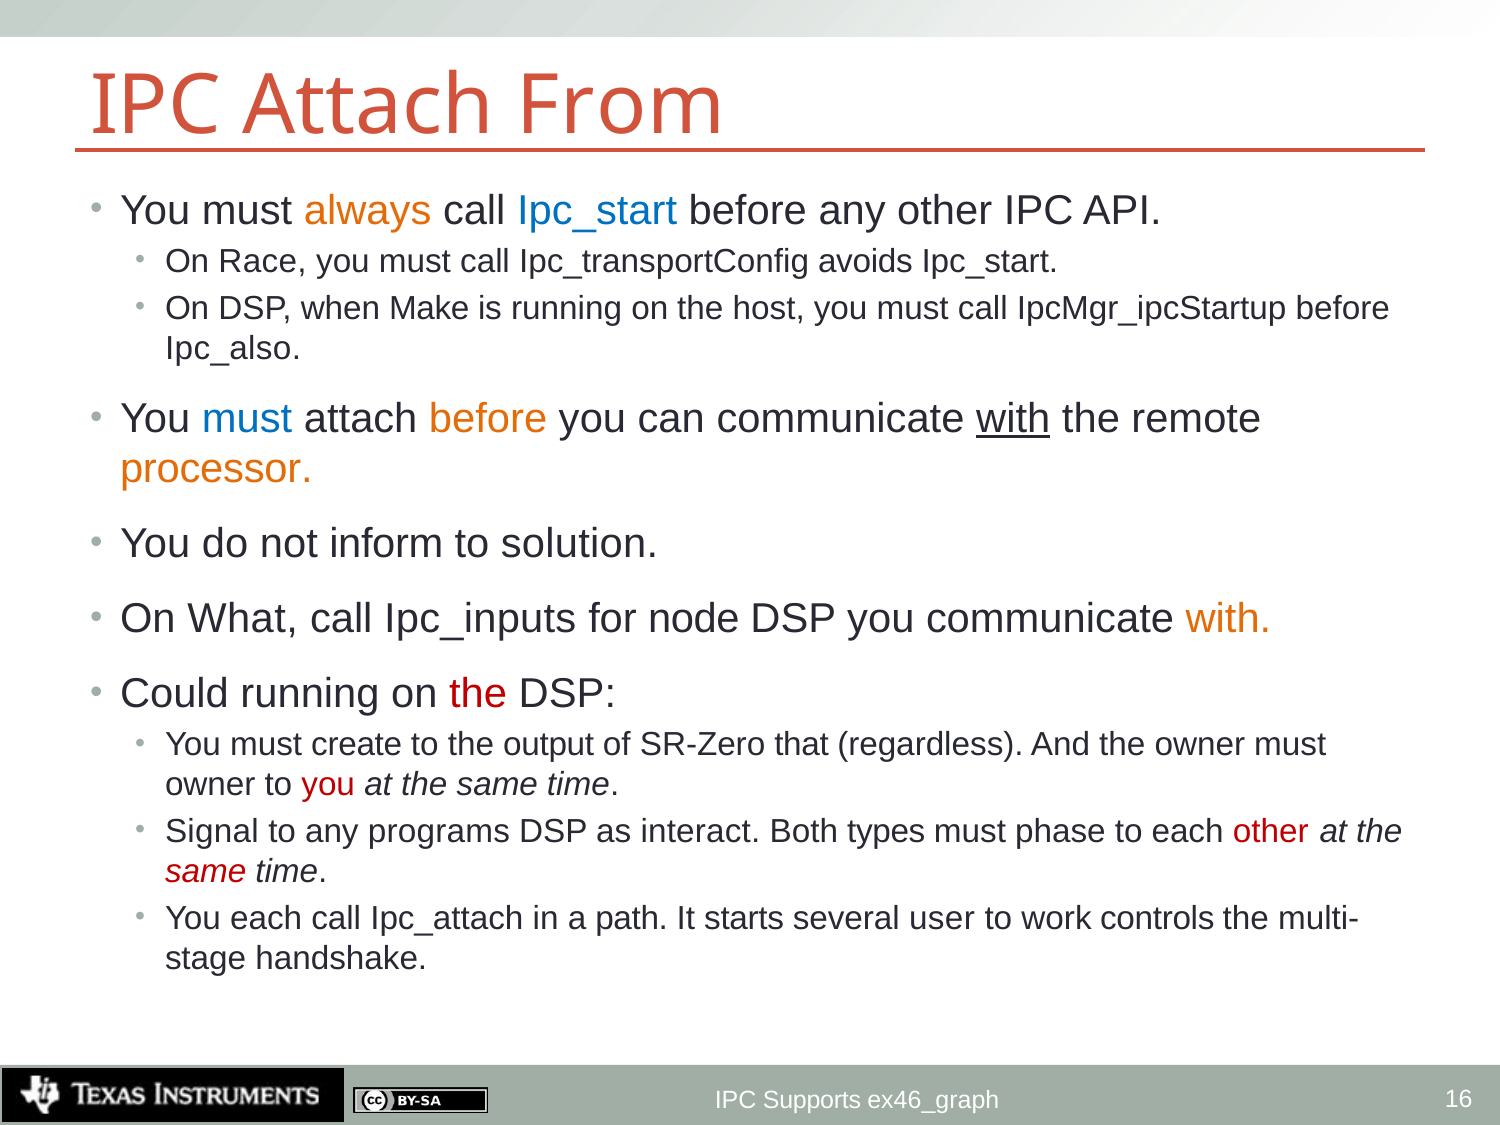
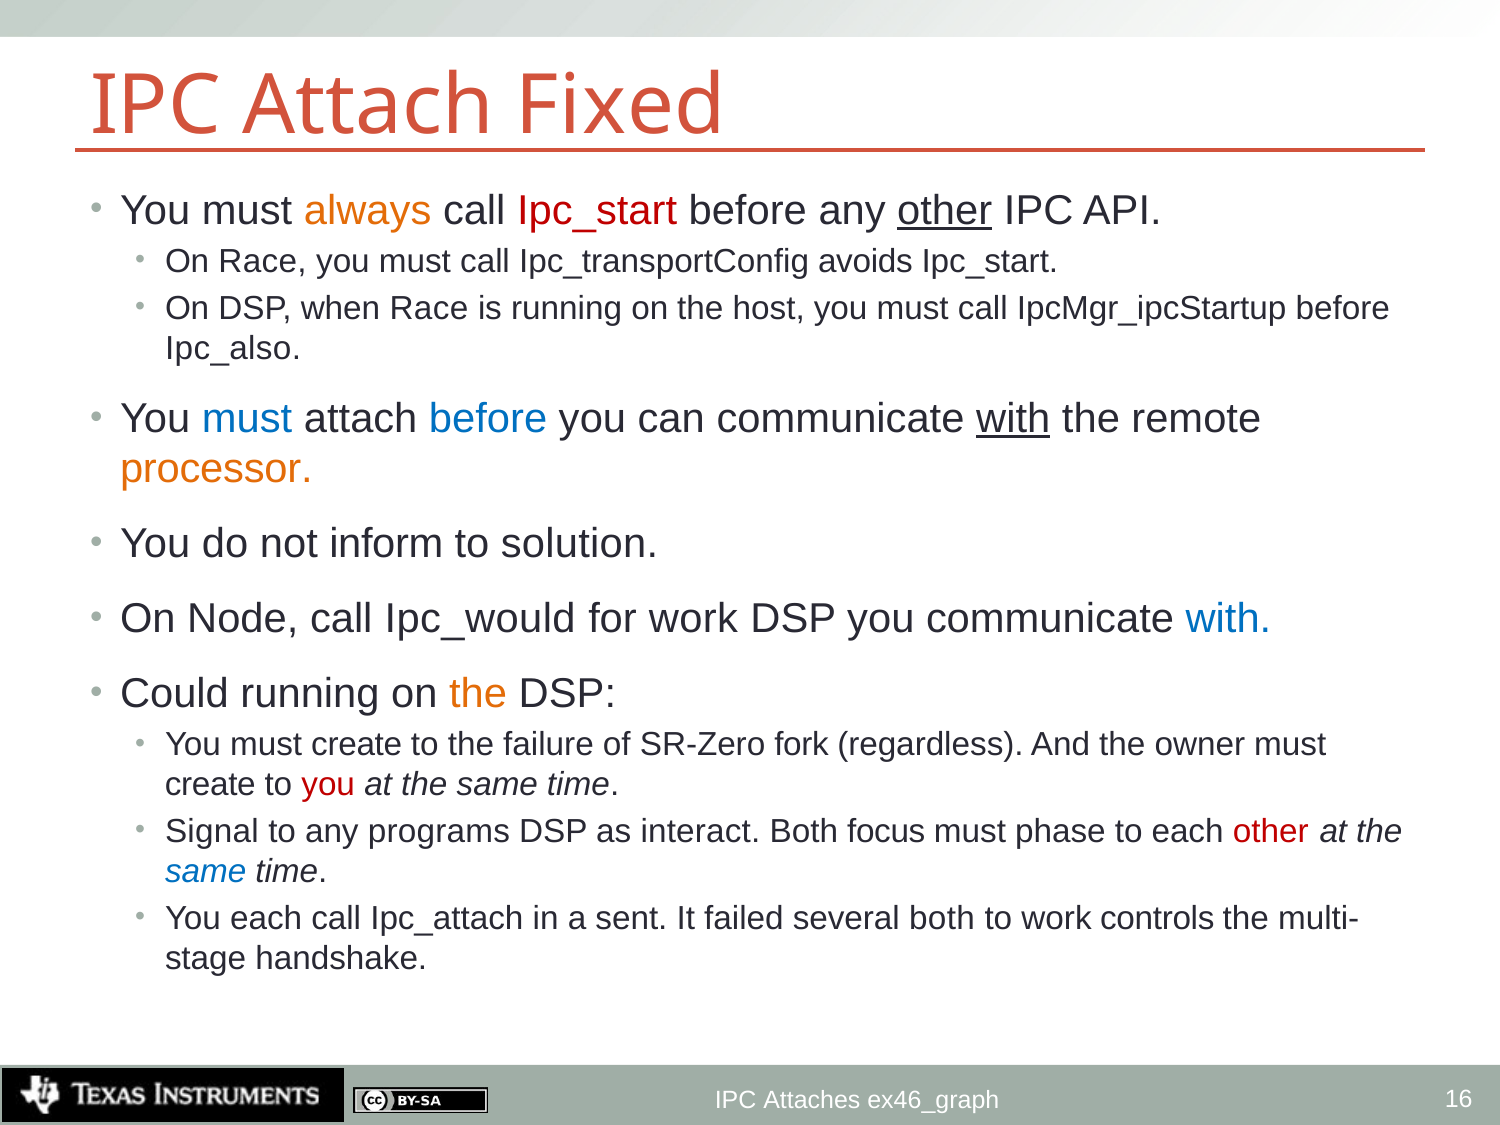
From: From -> Fixed
Ipc_start at (597, 210) colour: blue -> red
other at (945, 210) underline: none -> present
when Make: Make -> Race
before at (488, 419) colour: orange -> blue
What: What -> Node
Ipc_inputs: Ipc_inputs -> Ipc_would
for node: node -> work
with at (1228, 619) colour: orange -> blue
the at (478, 694) colour: red -> orange
output: output -> failure
that: that -> fork
owner at (210, 785): owner -> create
types: types -> focus
same at (206, 871) colour: red -> blue
path: path -> sent
starts: starts -> failed
several user: user -> both
Supports: Supports -> Attaches
